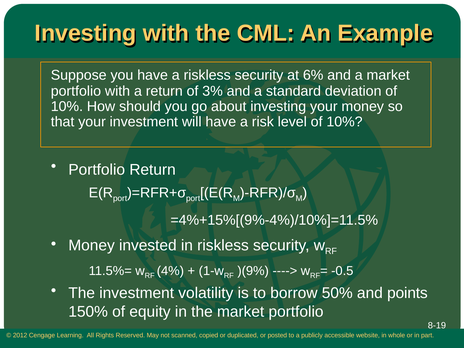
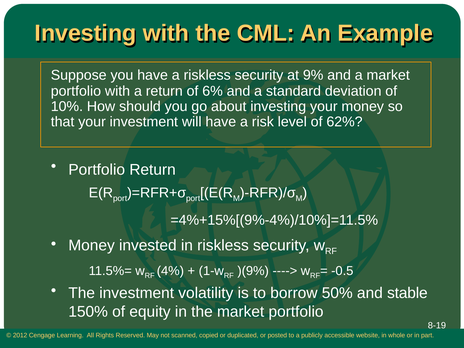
6%: 6% -> 9%
3%: 3% -> 6%
level of 10%: 10% -> 62%
points: points -> stable
